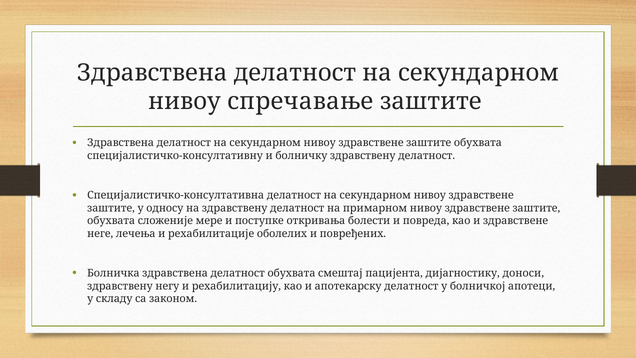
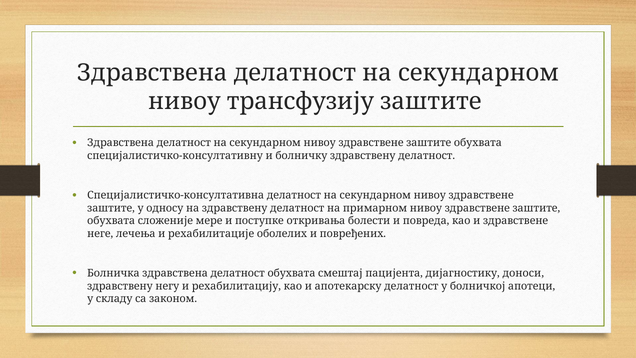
спречавање: спречавање -> трансфузију
